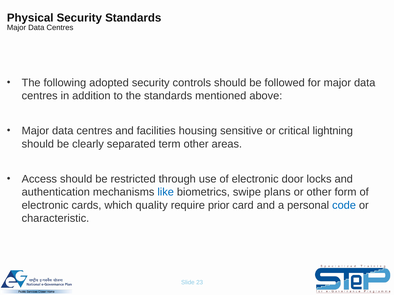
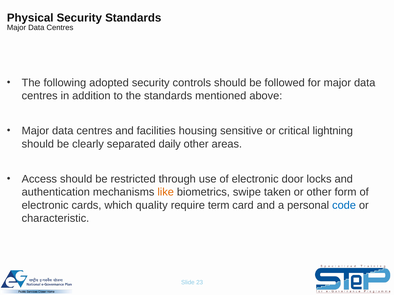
term: term -> daily
like colour: blue -> orange
plans: plans -> taken
prior: prior -> term
